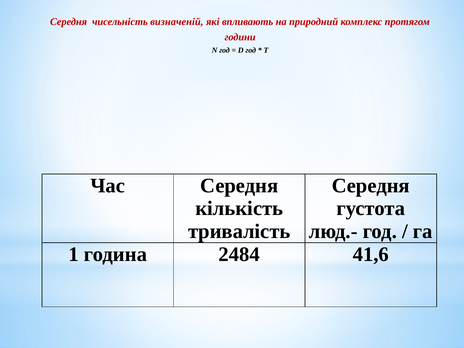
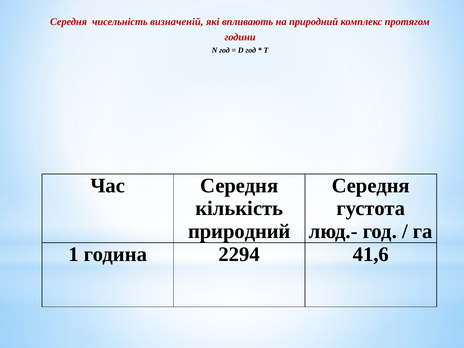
тривалість at (239, 231): тривалість -> природний
2484: 2484 -> 2294
